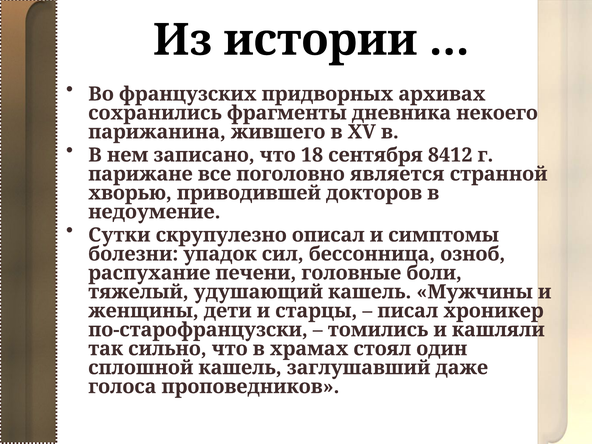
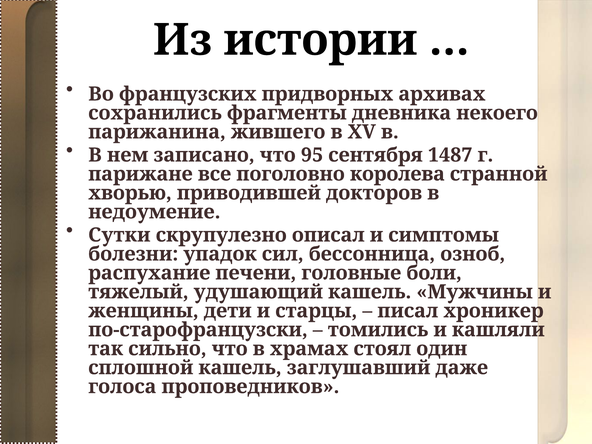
18: 18 -> 95
8412: 8412 -> 1487
является: является -> королева
